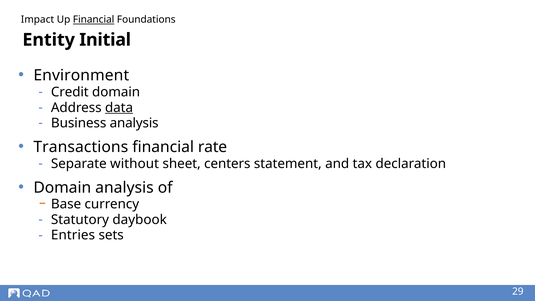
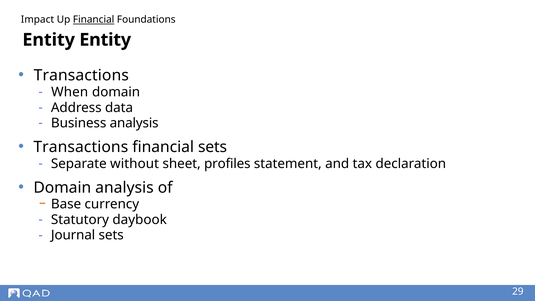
Entity Initial: Initial -> Entity
Environment at (81, 75): Environment -> Transactions
Credit: Credit -> When
data underline: present -> none
financial rate: rate -> sets
centers: centers -> profiles
Entries: Entries -> Journal
